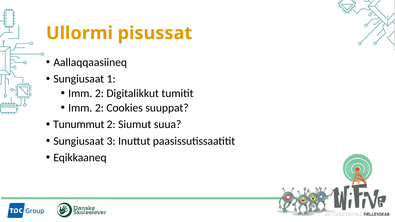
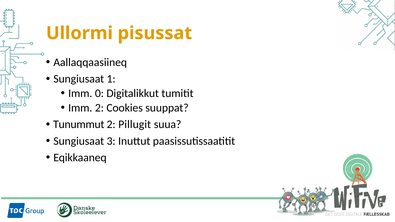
2 at (99, 93): 2 -> 0
Siumut: Siumut -> Pillugit
